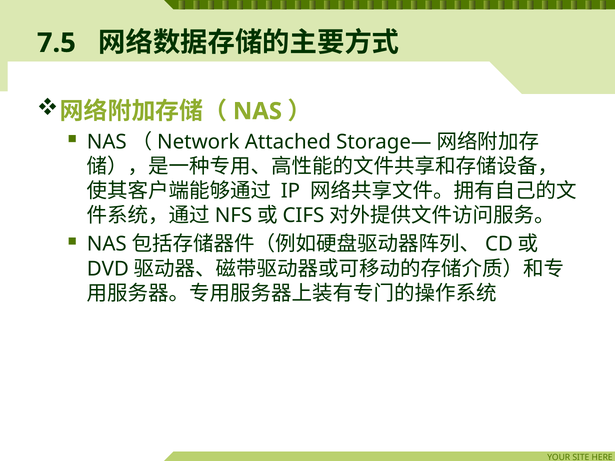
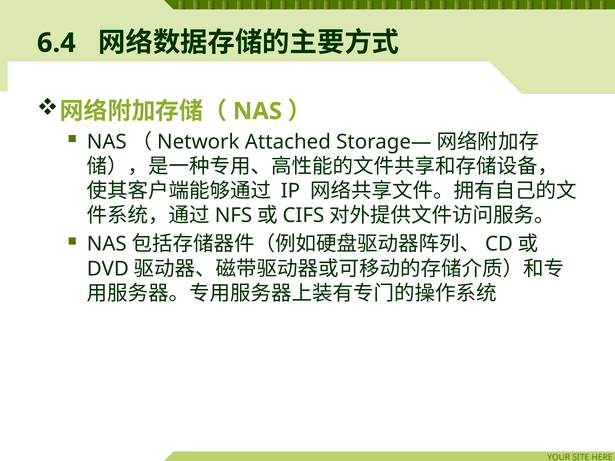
7.5: 7.5 -> 6.4
